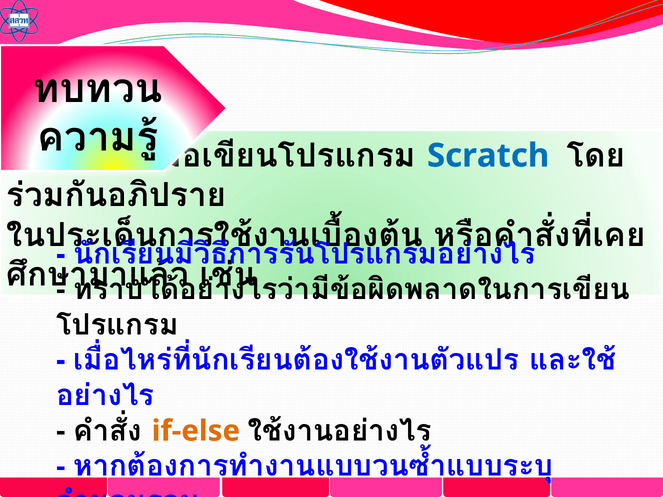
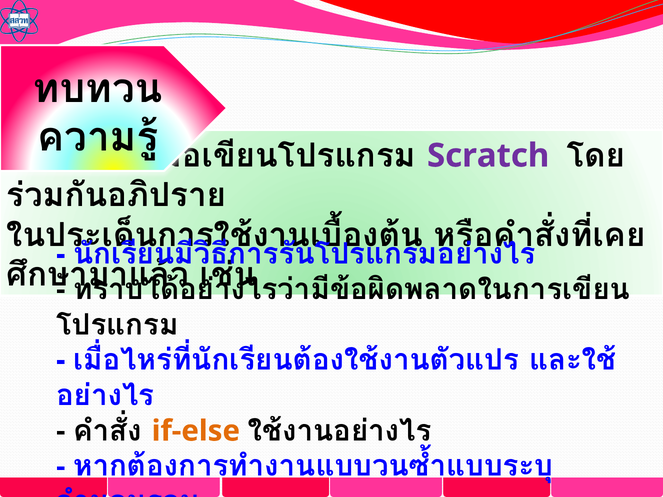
Scratch colour: blue -> purple
